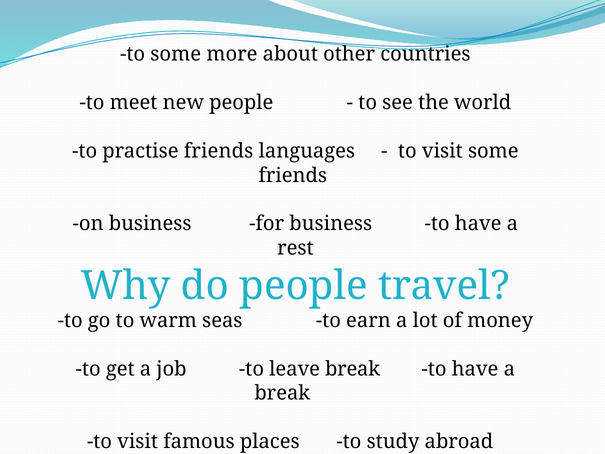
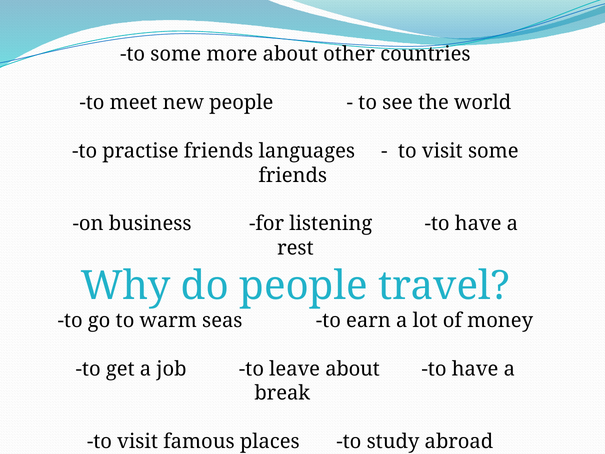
for business: business -> listening
leave break: break -> about
